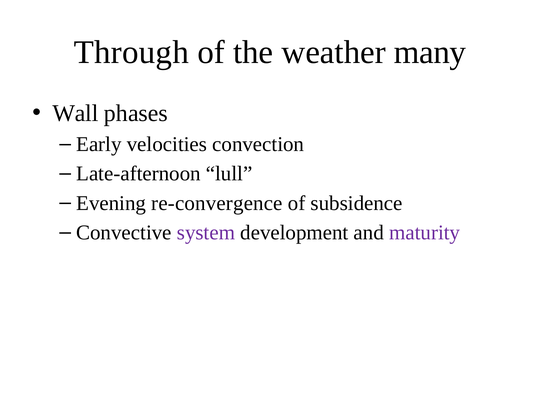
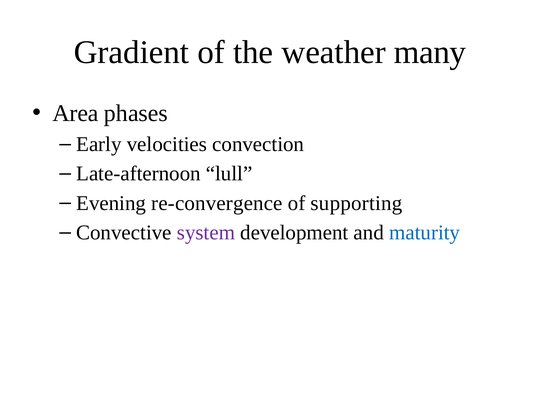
Through: Through -> Gradient
Wall: Wall -> Area
subsidence: subsidence -> supporting
maturity colour: purple -> blue
